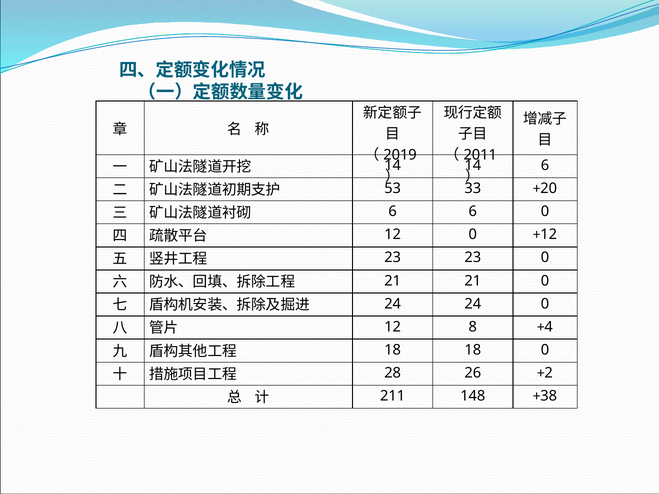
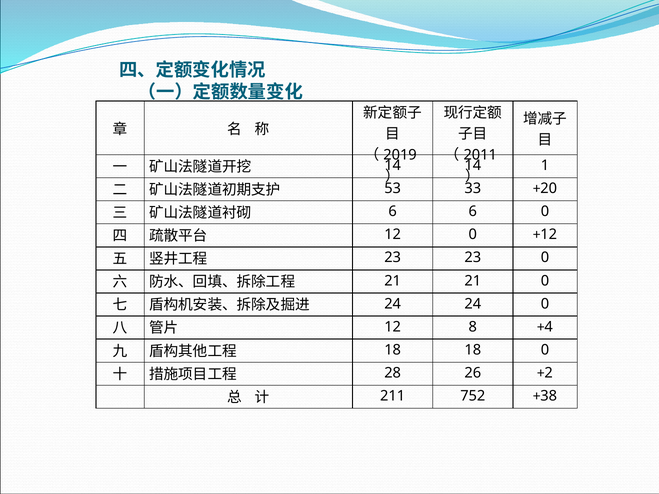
6 at (545, 166): 6 -> 1
148: 148 -> 752
